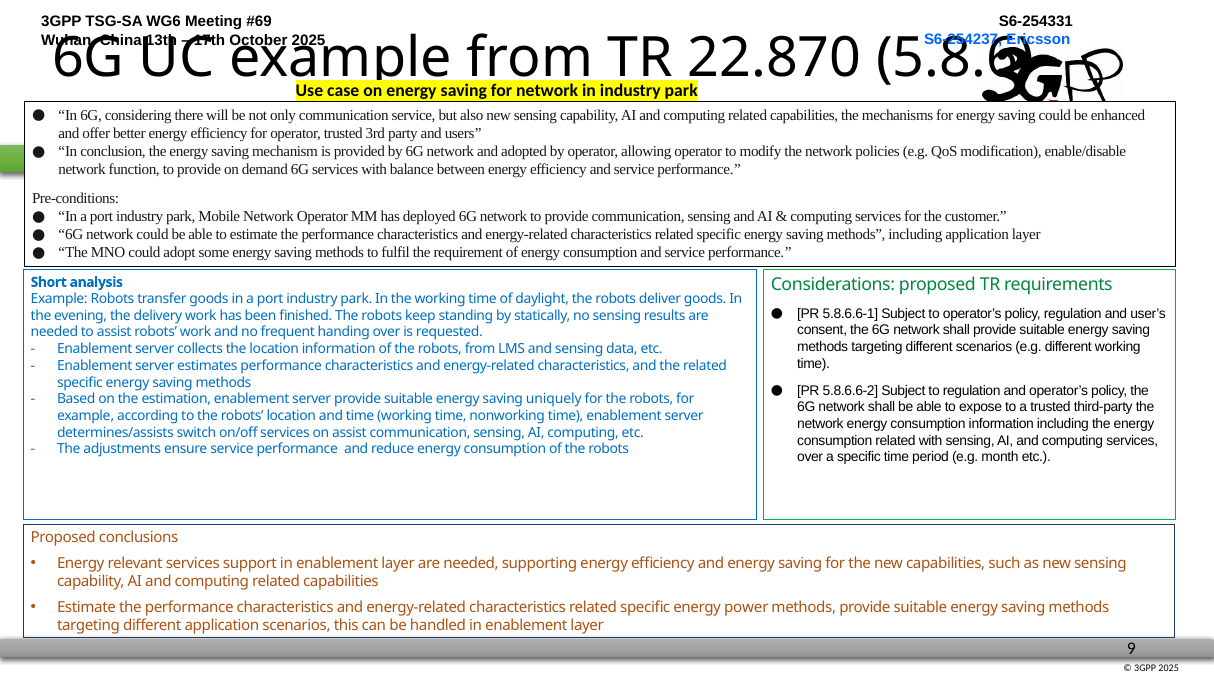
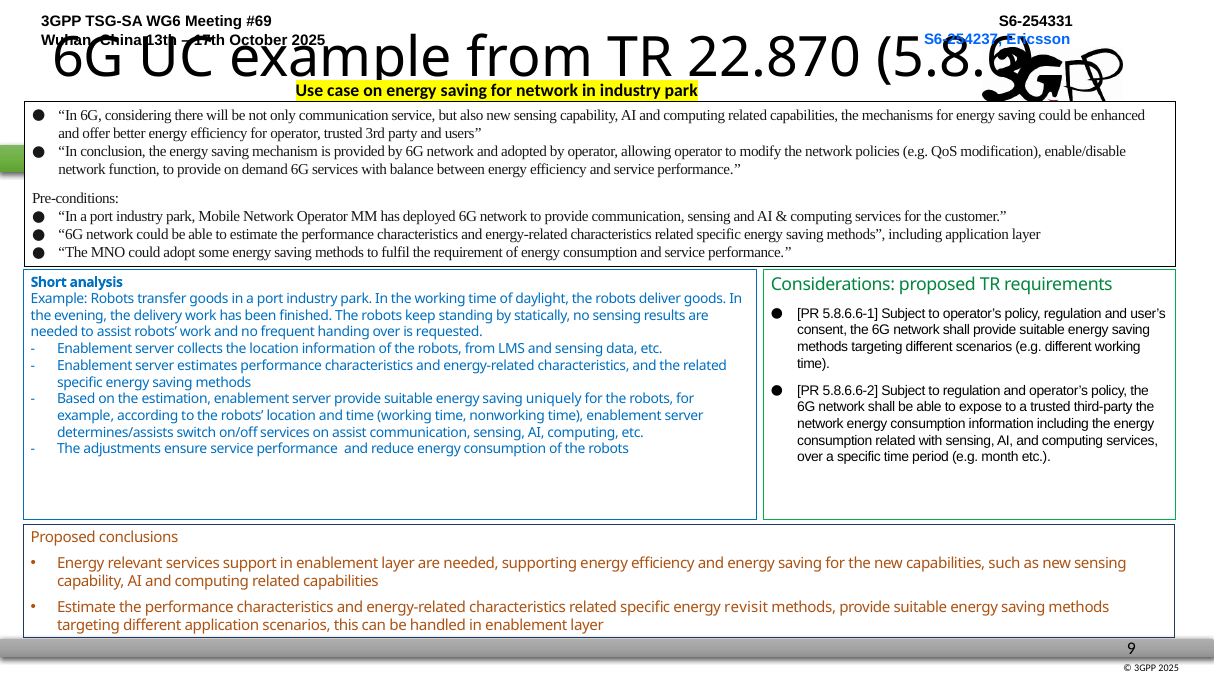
power: power -> revisit
